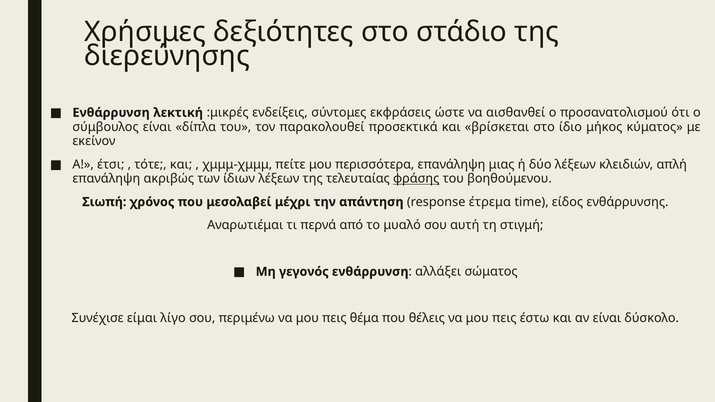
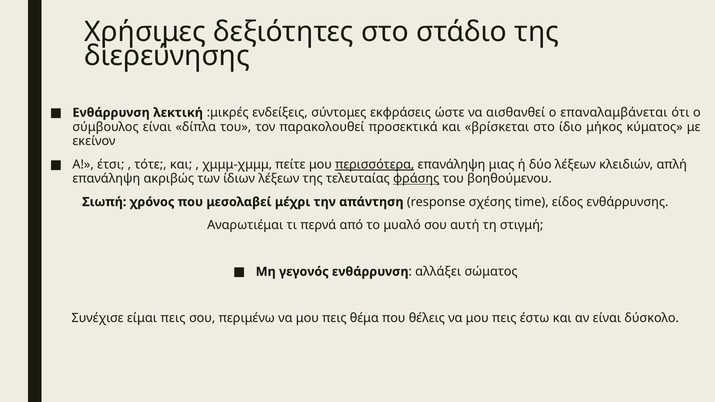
προσανατολισμού: προσανατολισμού -> επαναλαμβάνεται
περισσότερα underline: none -> present
έτρεμα: έτρεμα -> σχέσης
είμαι λίγο: λίγο -> πεις
